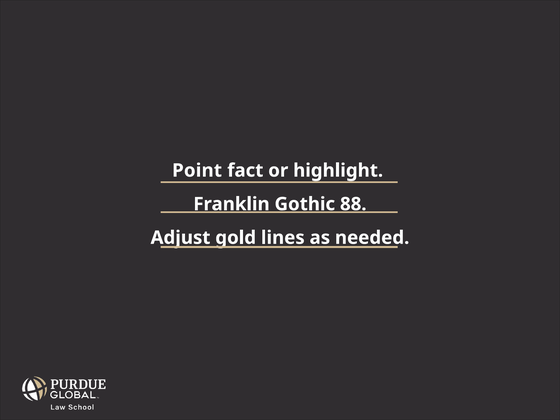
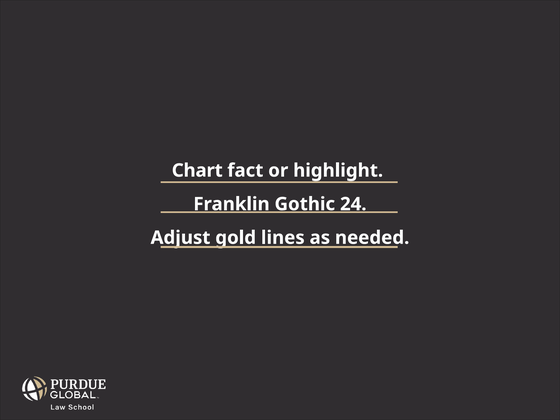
Point: Point -> Chart
88: 88 -> 24
